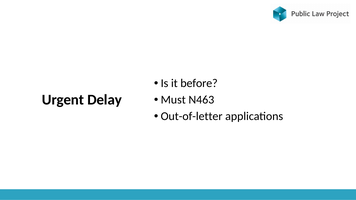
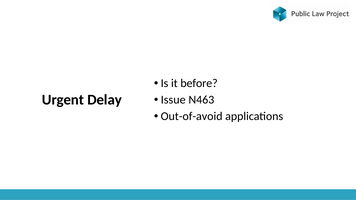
Must: Must -> Issue
Out-of-letter: Out-of-letter -> Out-of-avoid
